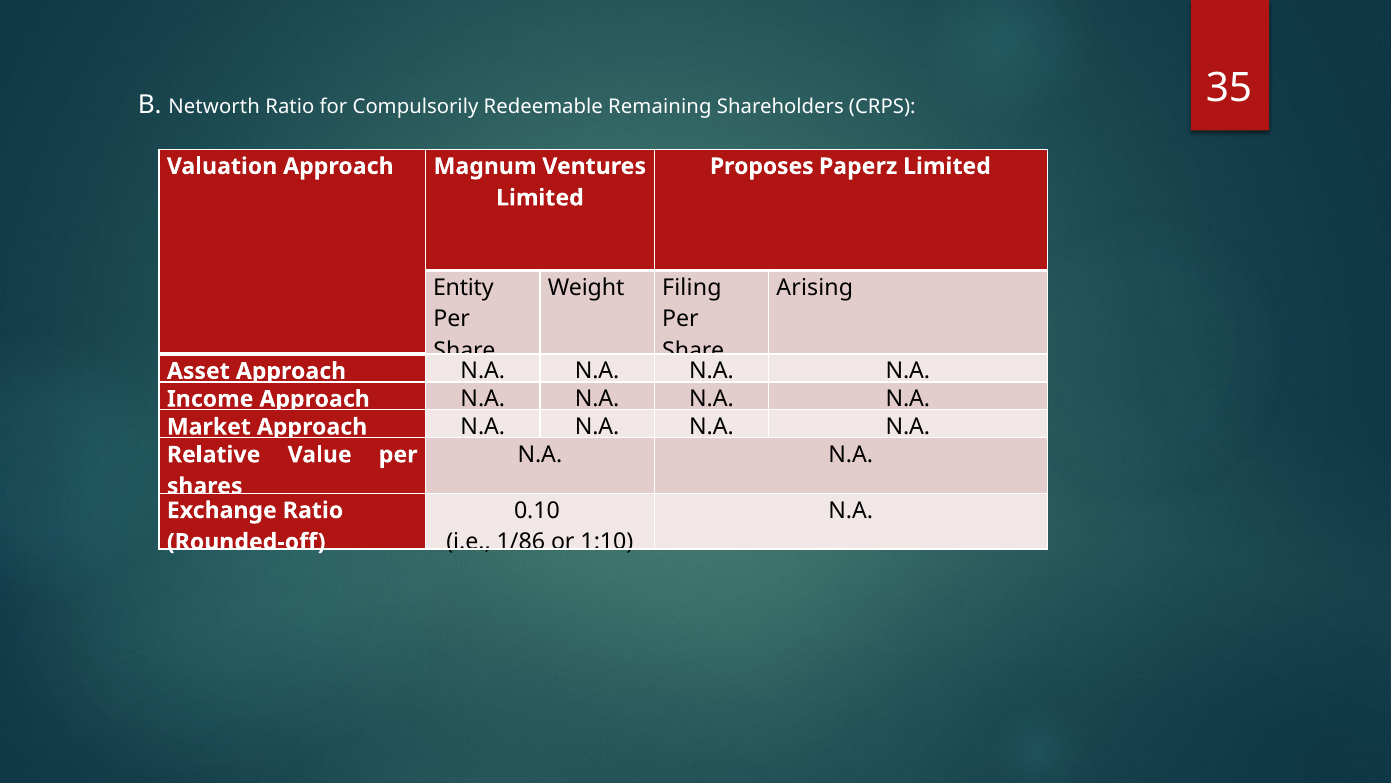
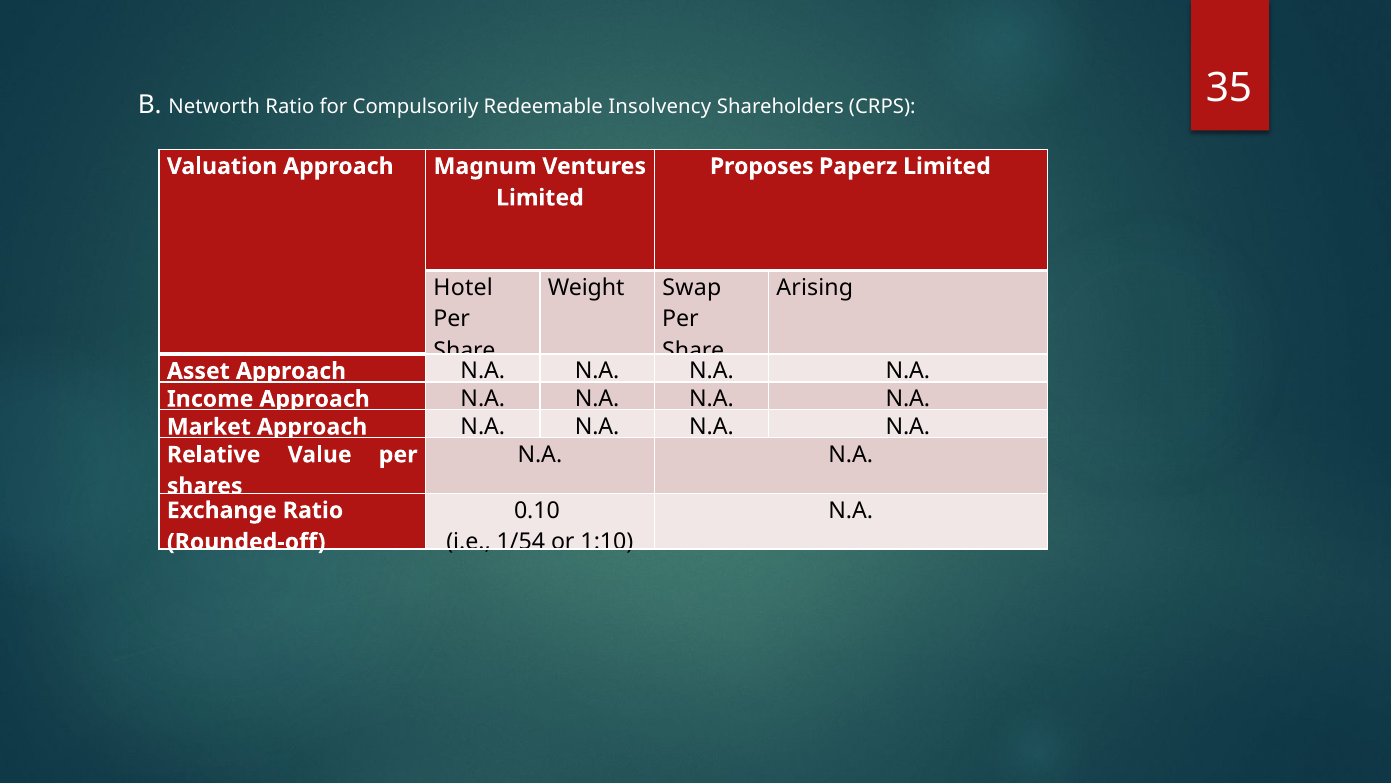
Remaining: Remaining -> Insolvency
Entity: Entity -> Hotel
Filing: Filing -> Swap
1/86: 1/86 -> 1/54
